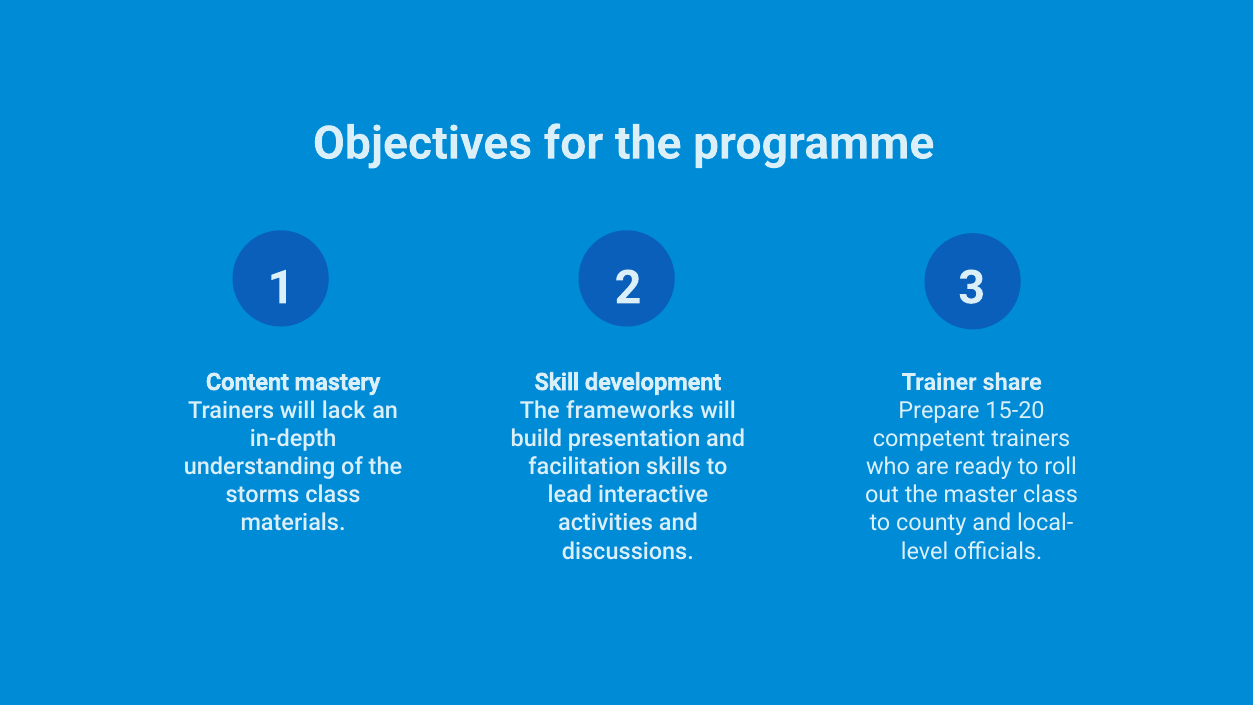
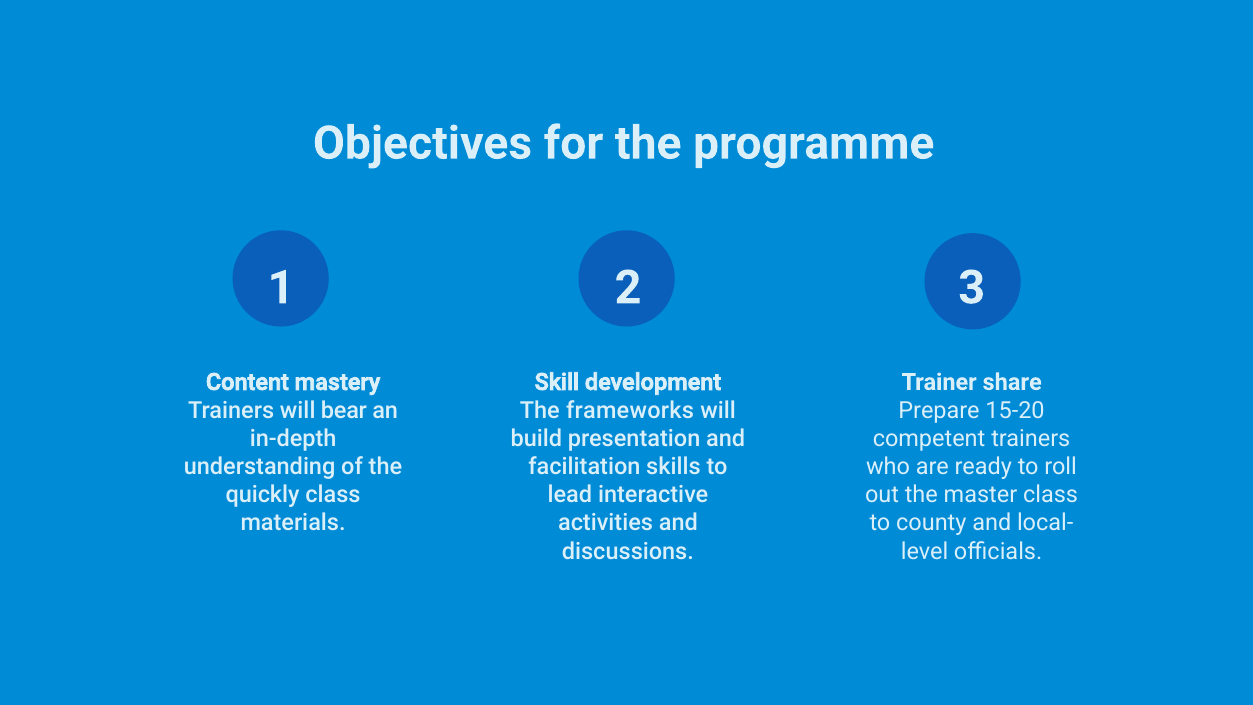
lack: lack -> bear
storms: storms -> quickly
